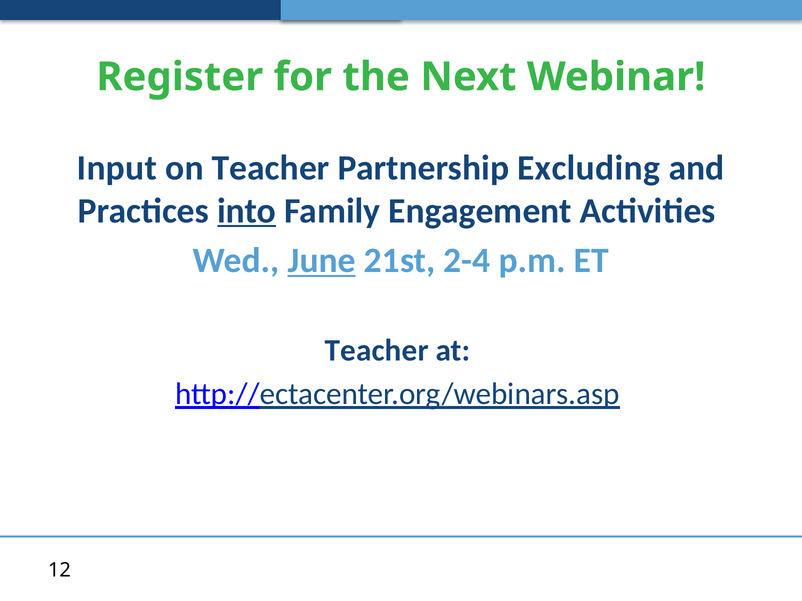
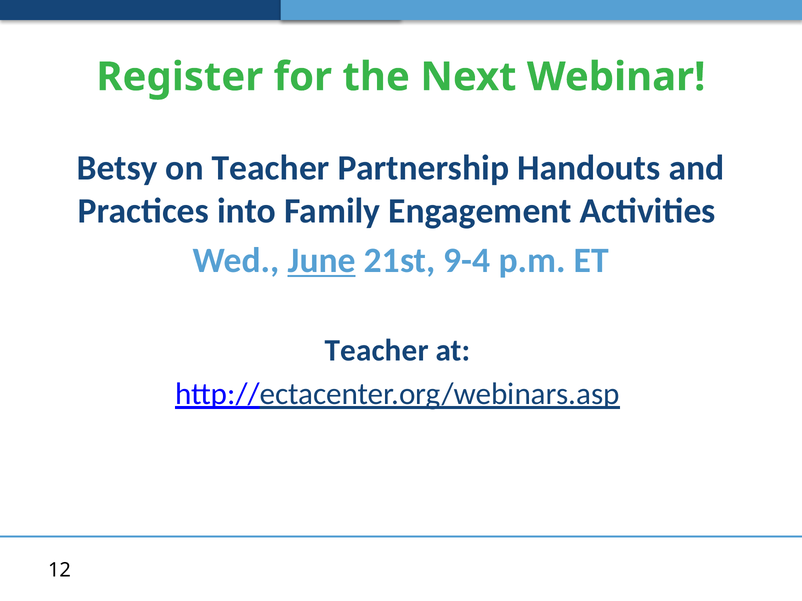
Input: Input -> Betsy
Excluding: Excluding -> Handouts
into underline: present -> none
2-4: 2-4 -> 9-4
